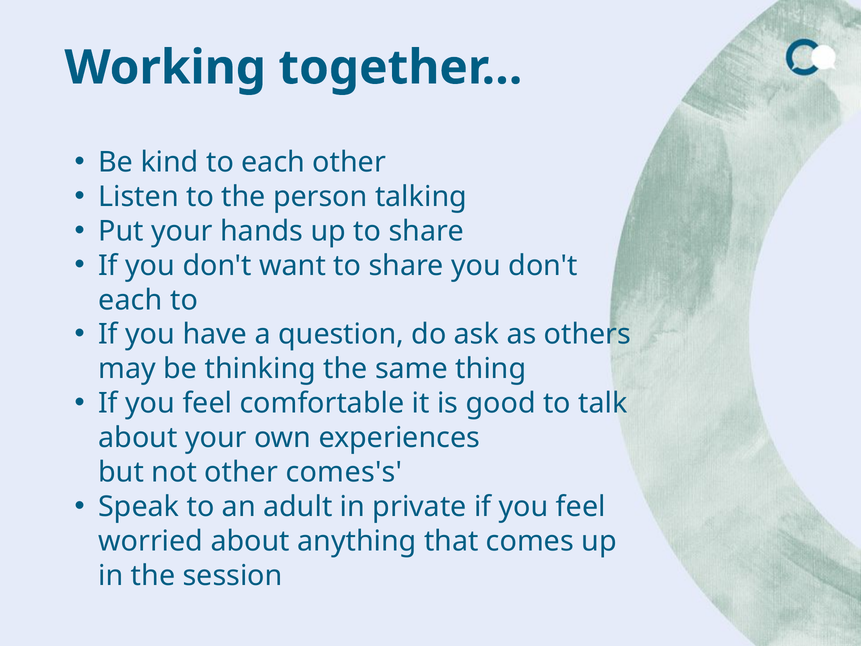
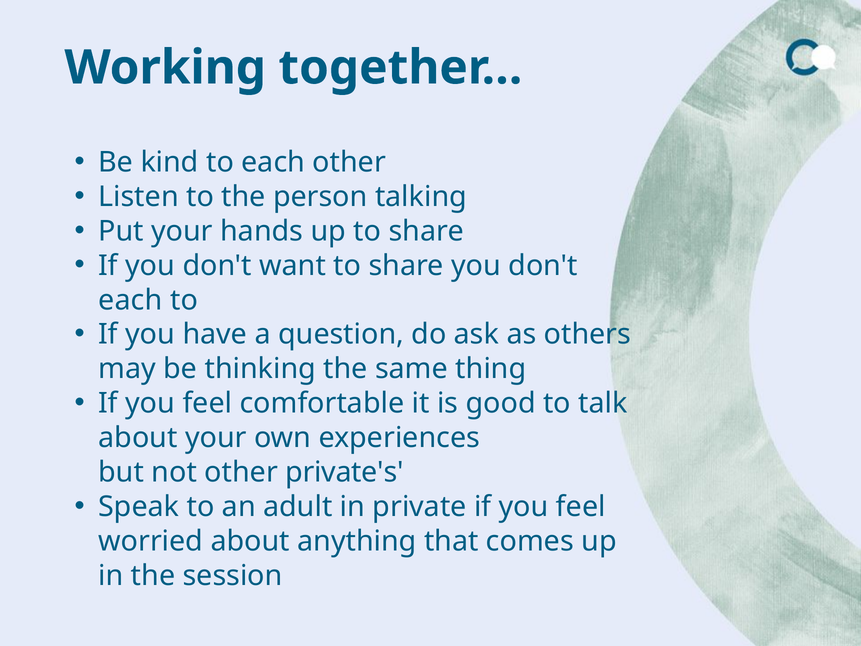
comes's: comes's -> private's
